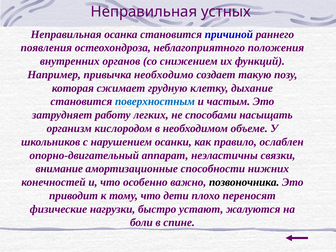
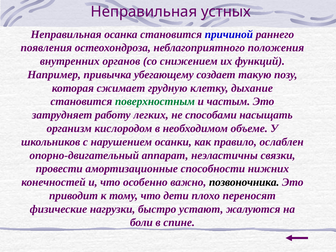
необходимо: необходимо -> убегающему
поверхностным colour: blue -> green
внимание: внимание -> провести
